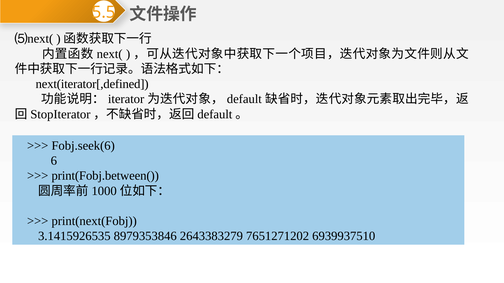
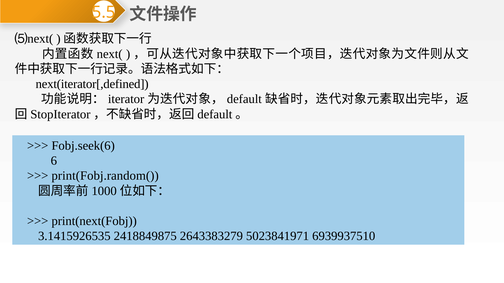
print(Fobj.between(: print(Fobj.between( -> print(Fobj.random(
8979353846: 8979353846 -> 2418849875
7651271202: 7651271202 -> 5023841971
